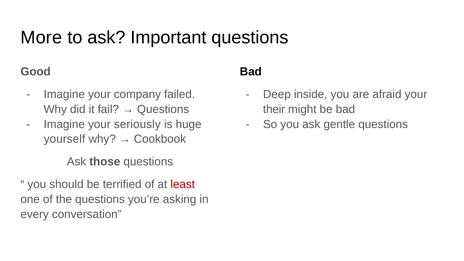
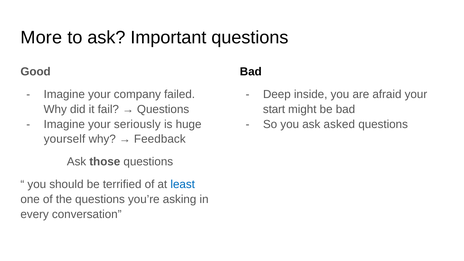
their: their -> start
gentle: gentle -> asked
Cookbook: Cookbook -> Feedback
least colour: red -> blue
